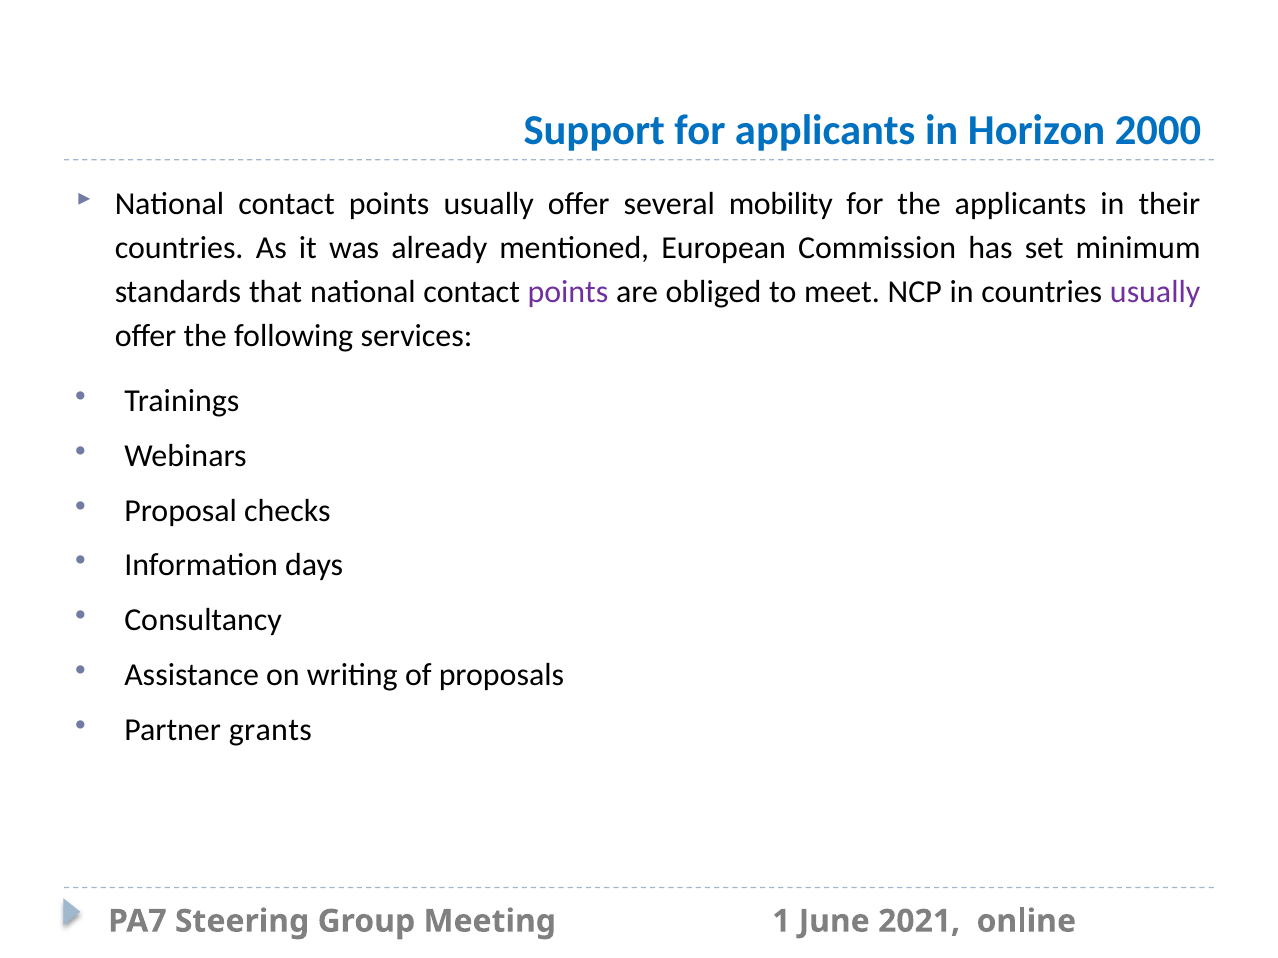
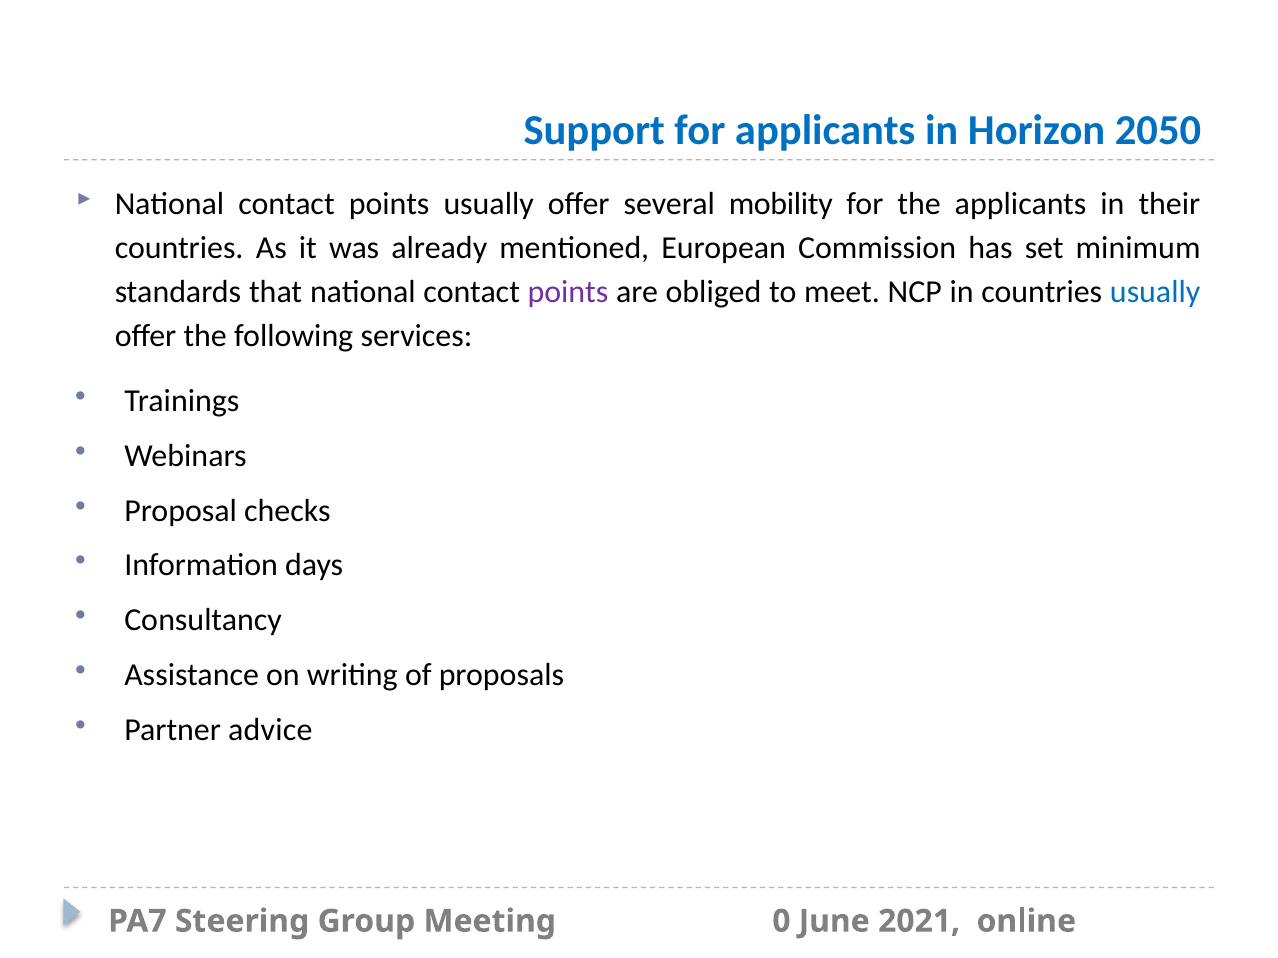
2000: 2000 -> 2050
usually at (1155, 292) colour: purple -> blue
grants: grants -> advice
1: 1 -> 0
